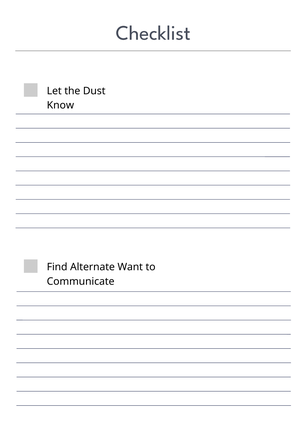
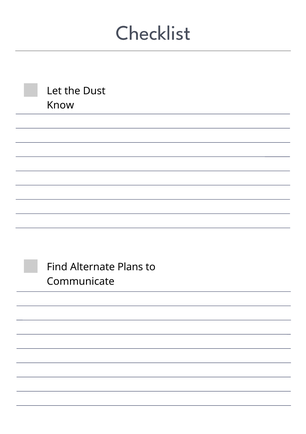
Want: Want -> Plans
